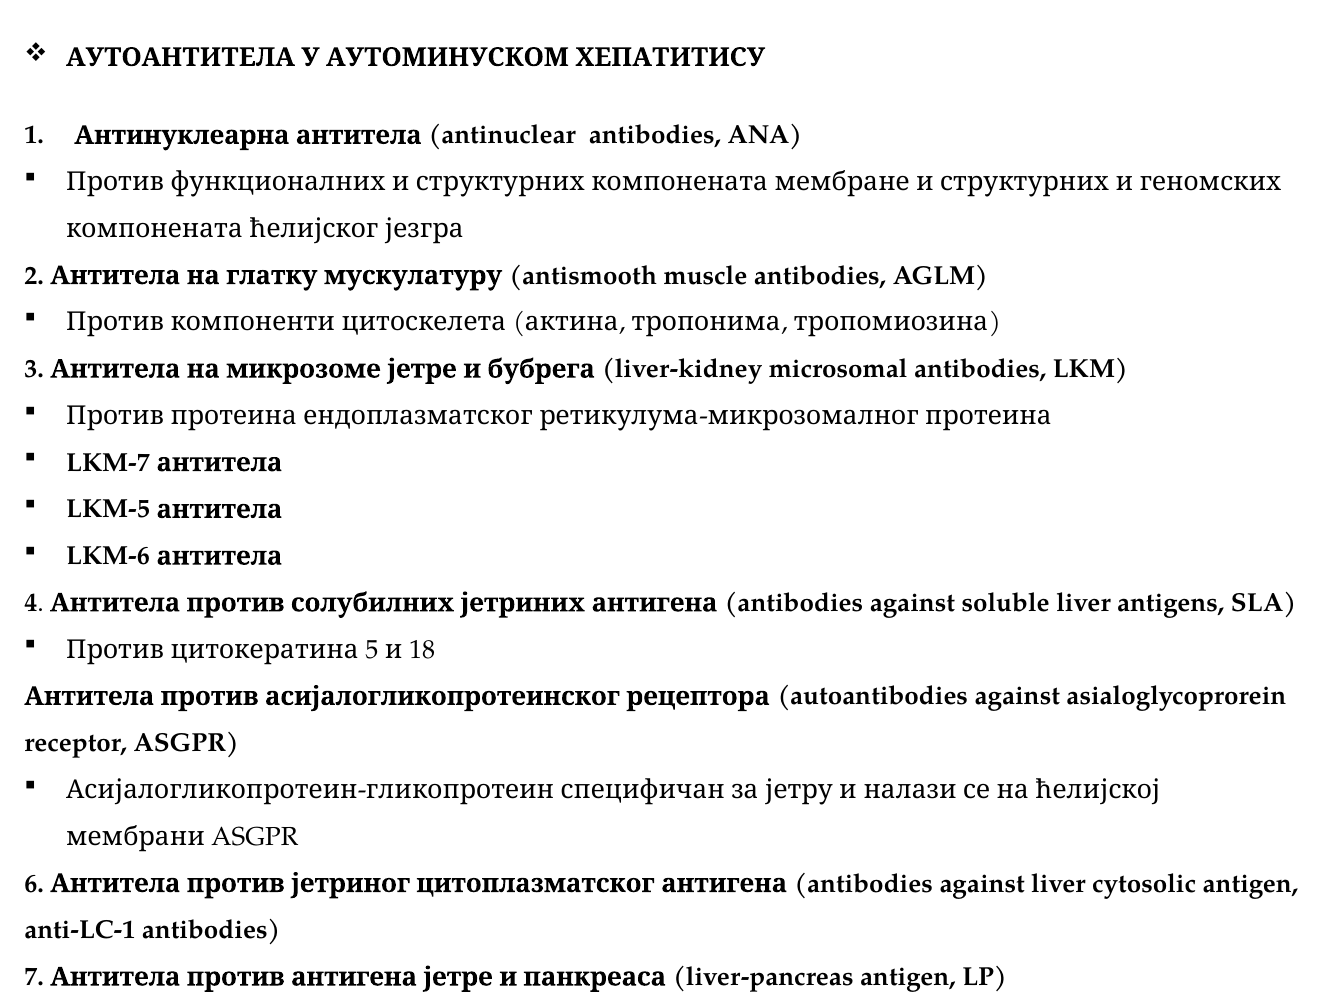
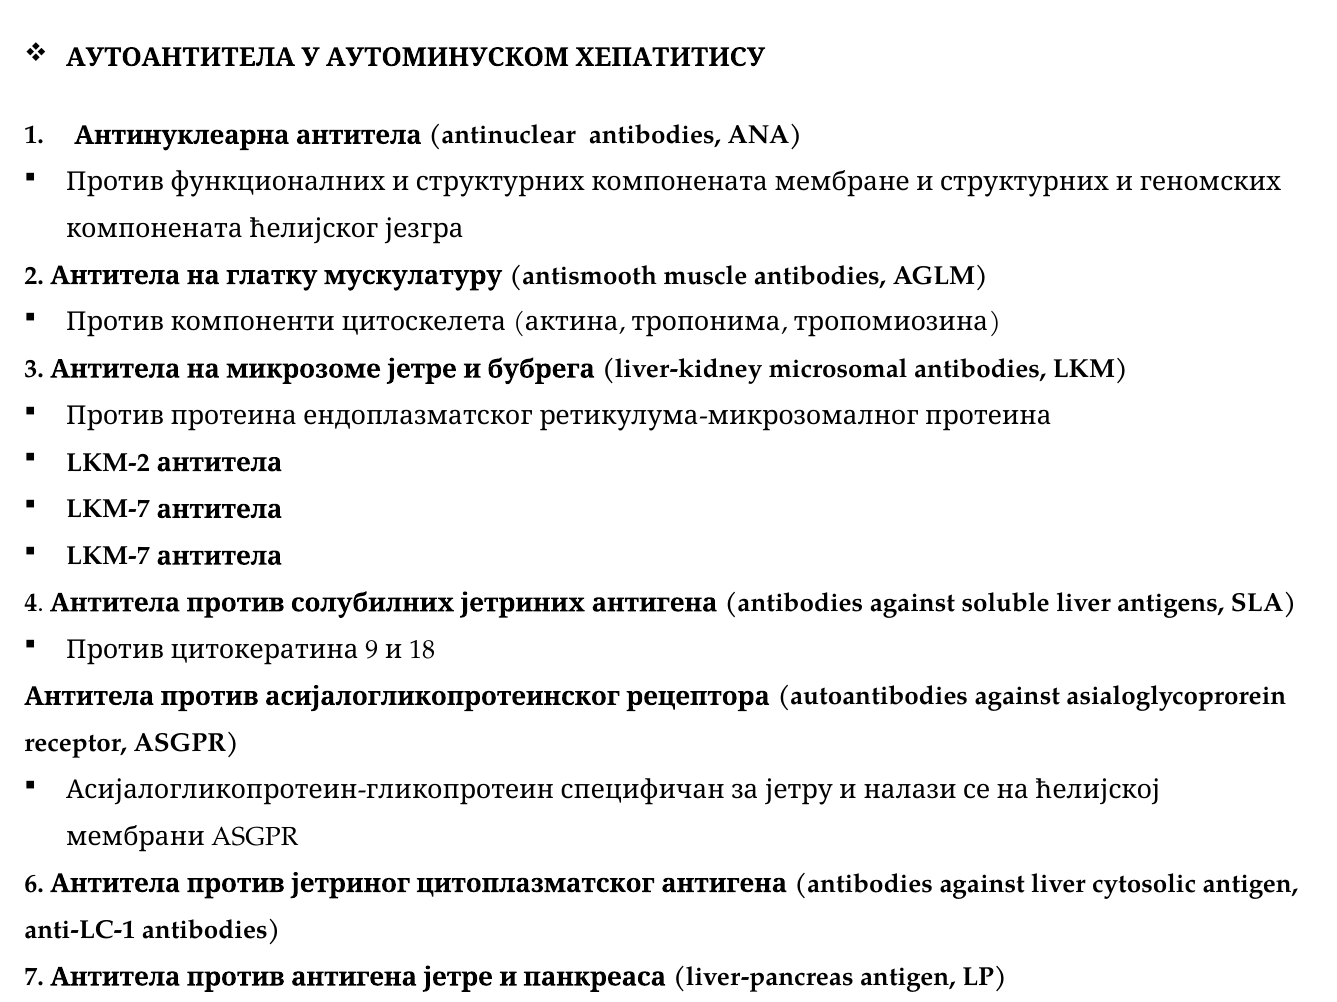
LKM-7: LKM-7 -> LKM-2
LKM-5 at (108, 510): LKM-5 -> LKM-7
LKM-6 at (108, 557): LKM-6 -> LKM-7
5: 5 -> 9
